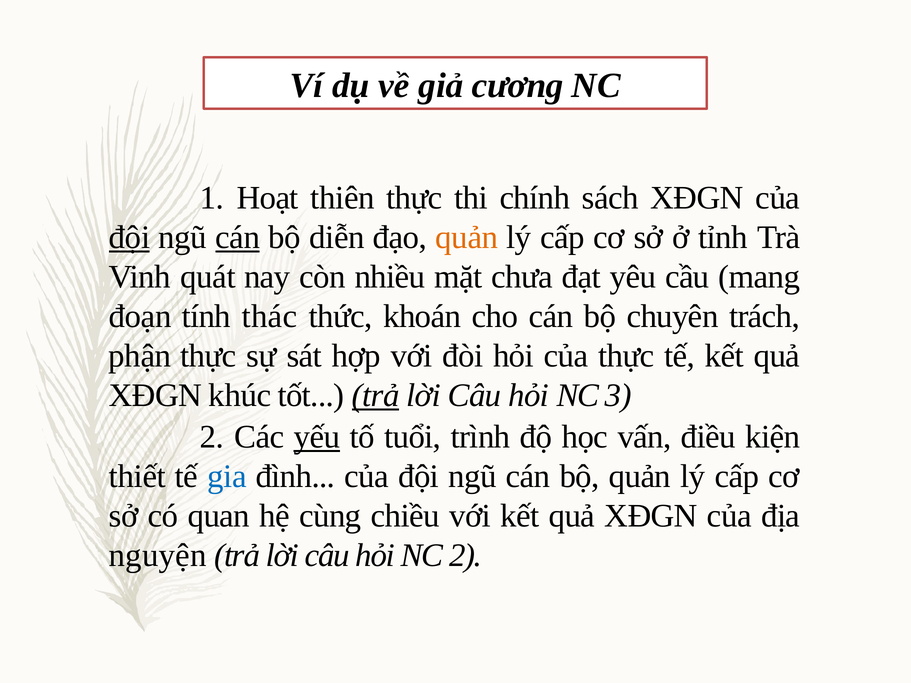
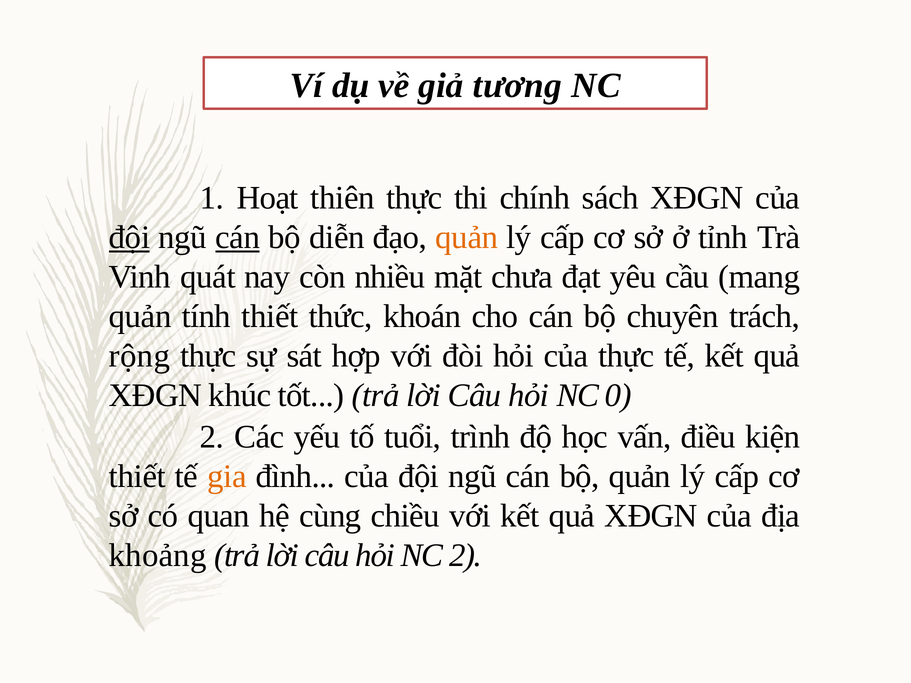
cương: cương -> tương
đoạn at (140, 316): đoạn -> quản
tính thác: thác -> thiết
phận: phận -> rộng
trả at (376, 395) underline: present -> none
3: 3 -> 0
yếu underline: present -> none
gia colour: blue -> orange
nguyện: nguyện -> khoảng
